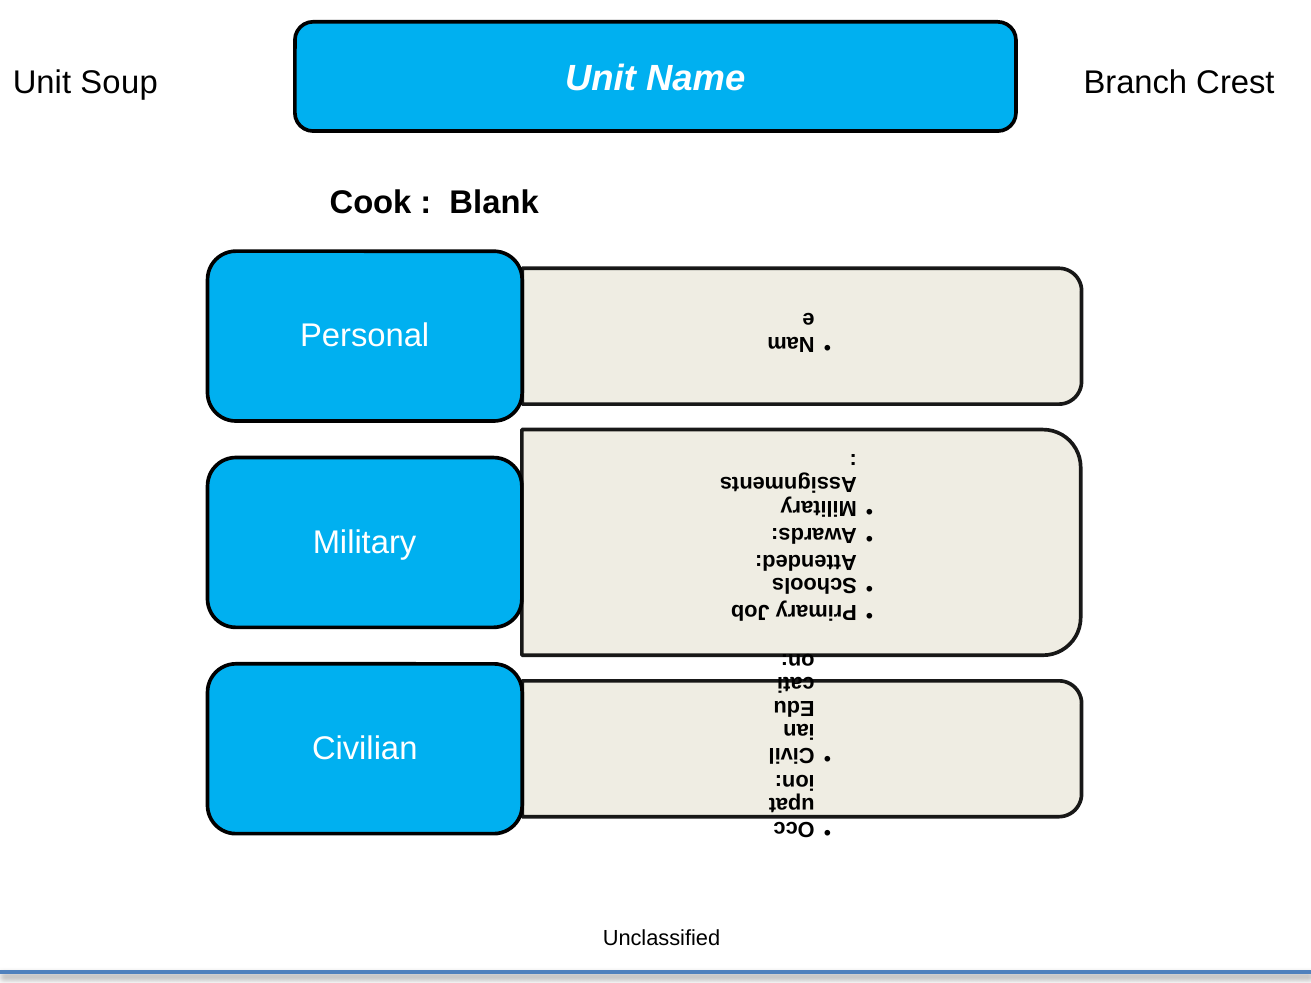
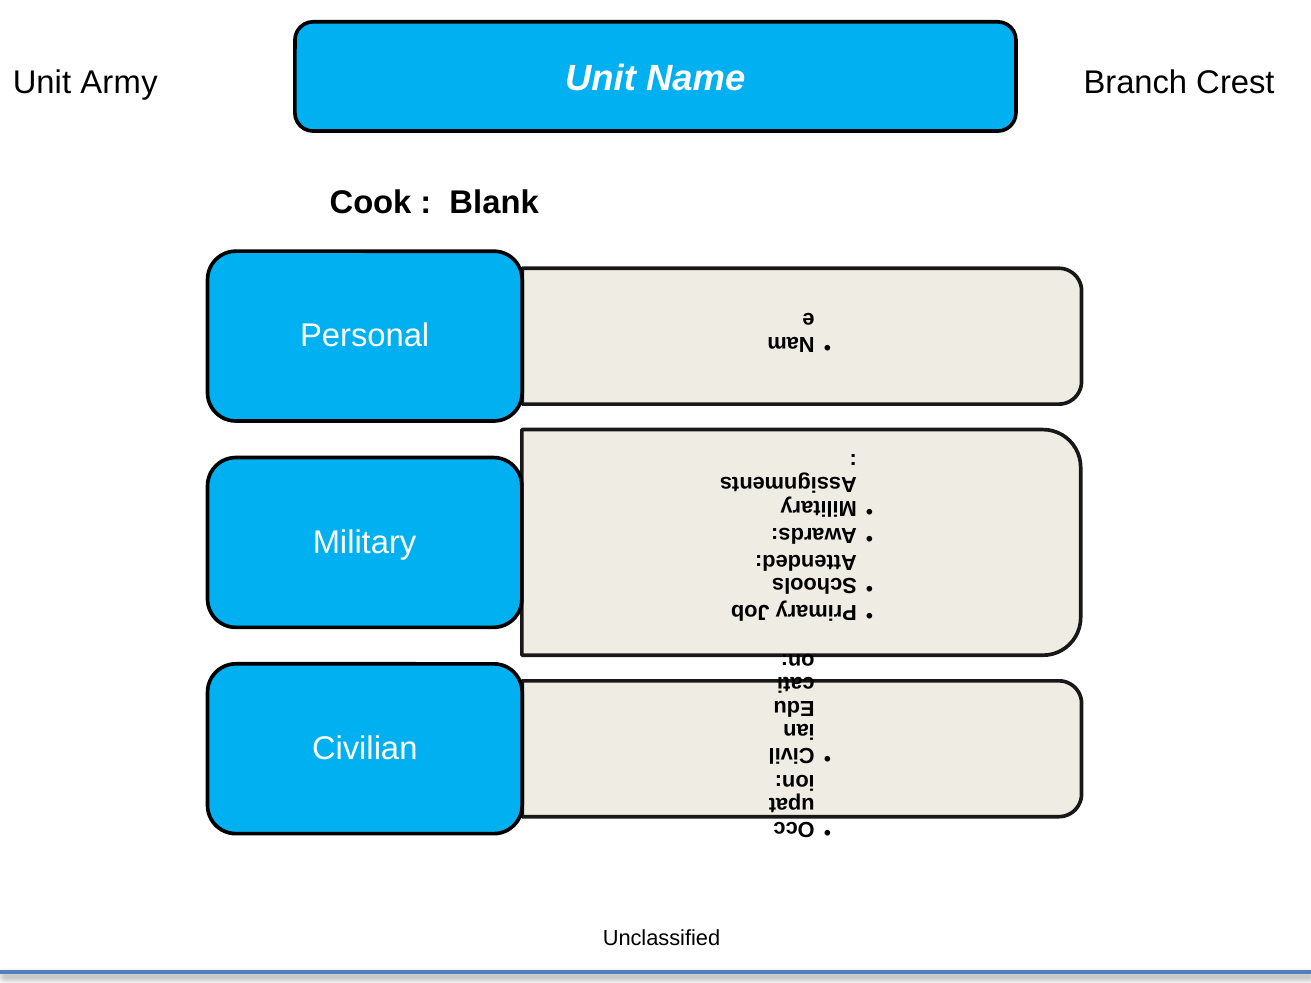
Soup: Soup -> Army
